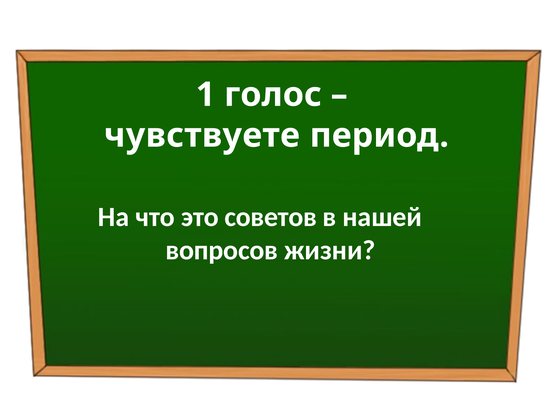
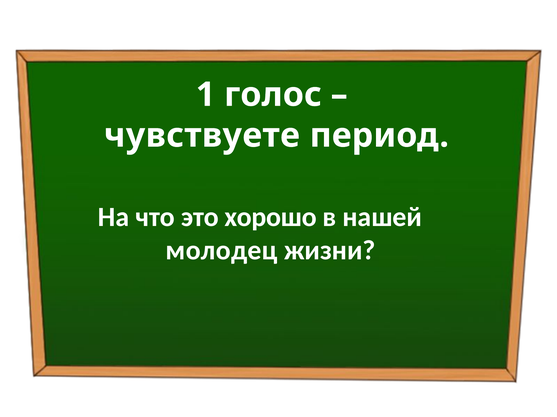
советов: советов -> хорошо
вопросов: вопросов -> молодец
